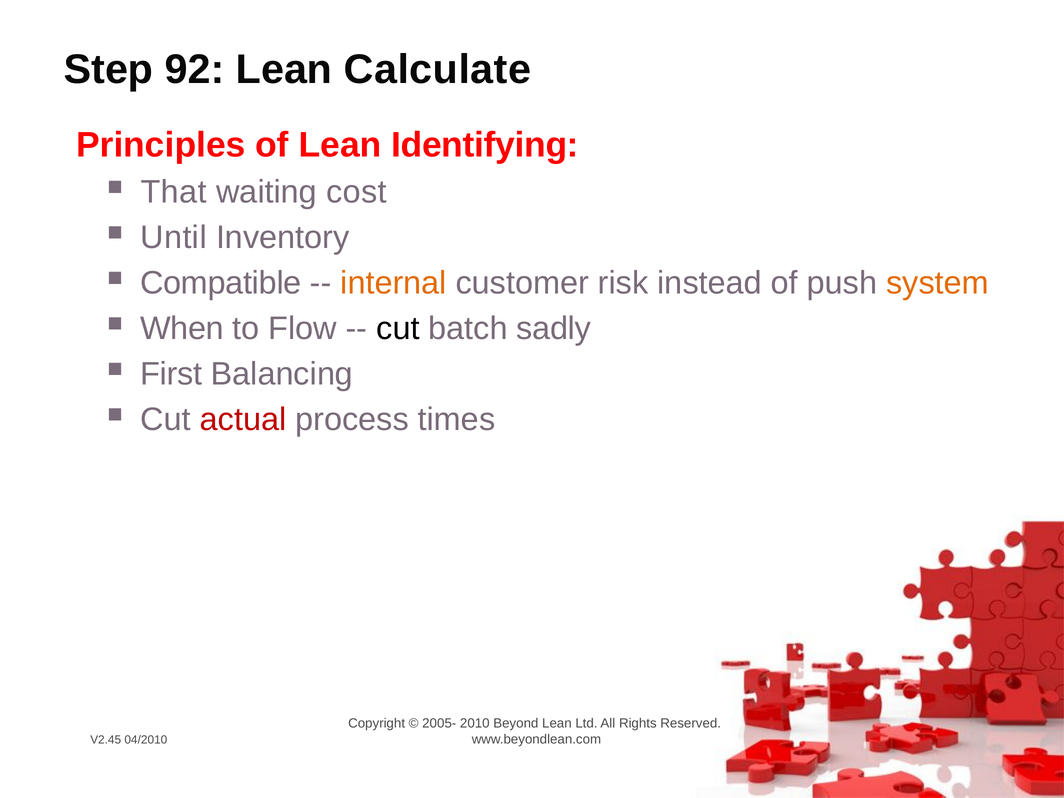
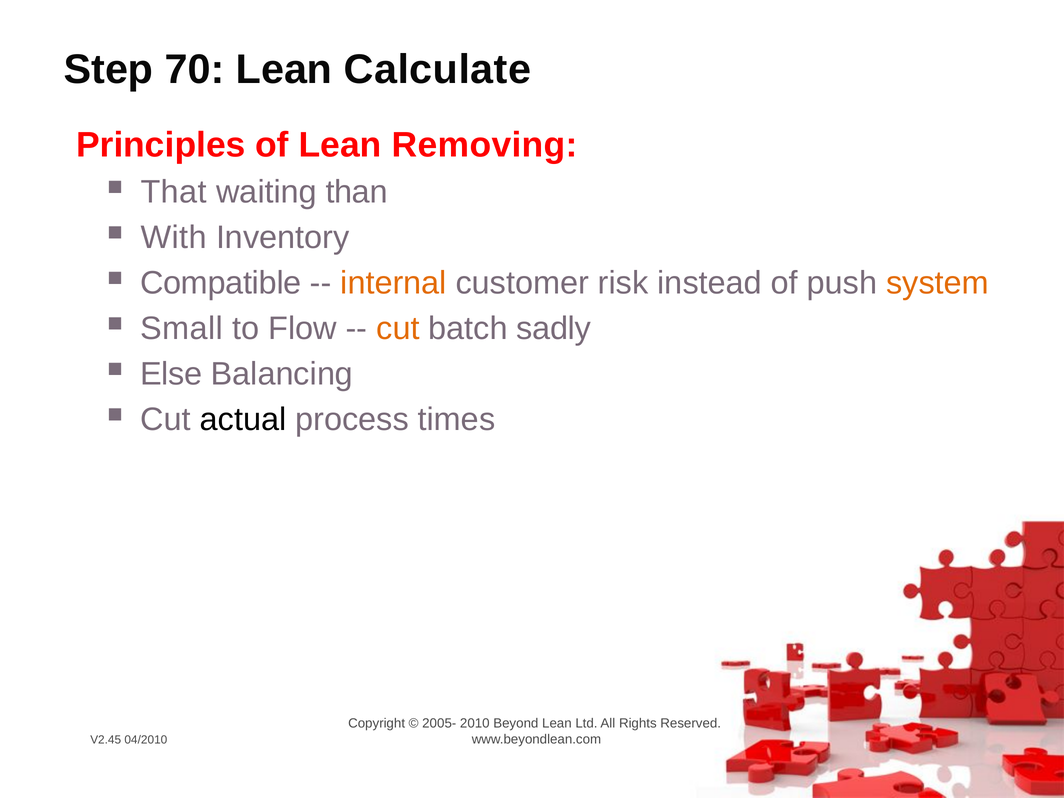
92: 92 -> 70
Identifying: Identifying -> Removing
cost: cost -> than
Until: Until -> With
When: When -> Small
cut at (398, 329) colour: black -> orange
First: First -> Else
actual colour: red -> black
